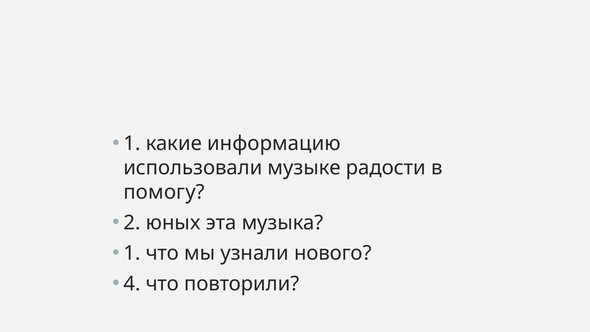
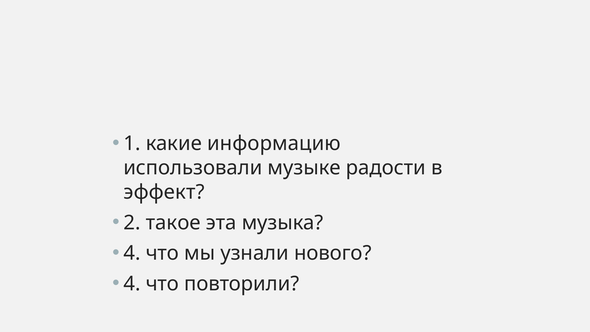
помогу: помогу -> эффект
юных: юных -> такое
1 at (132, 253): 1 -> 4
